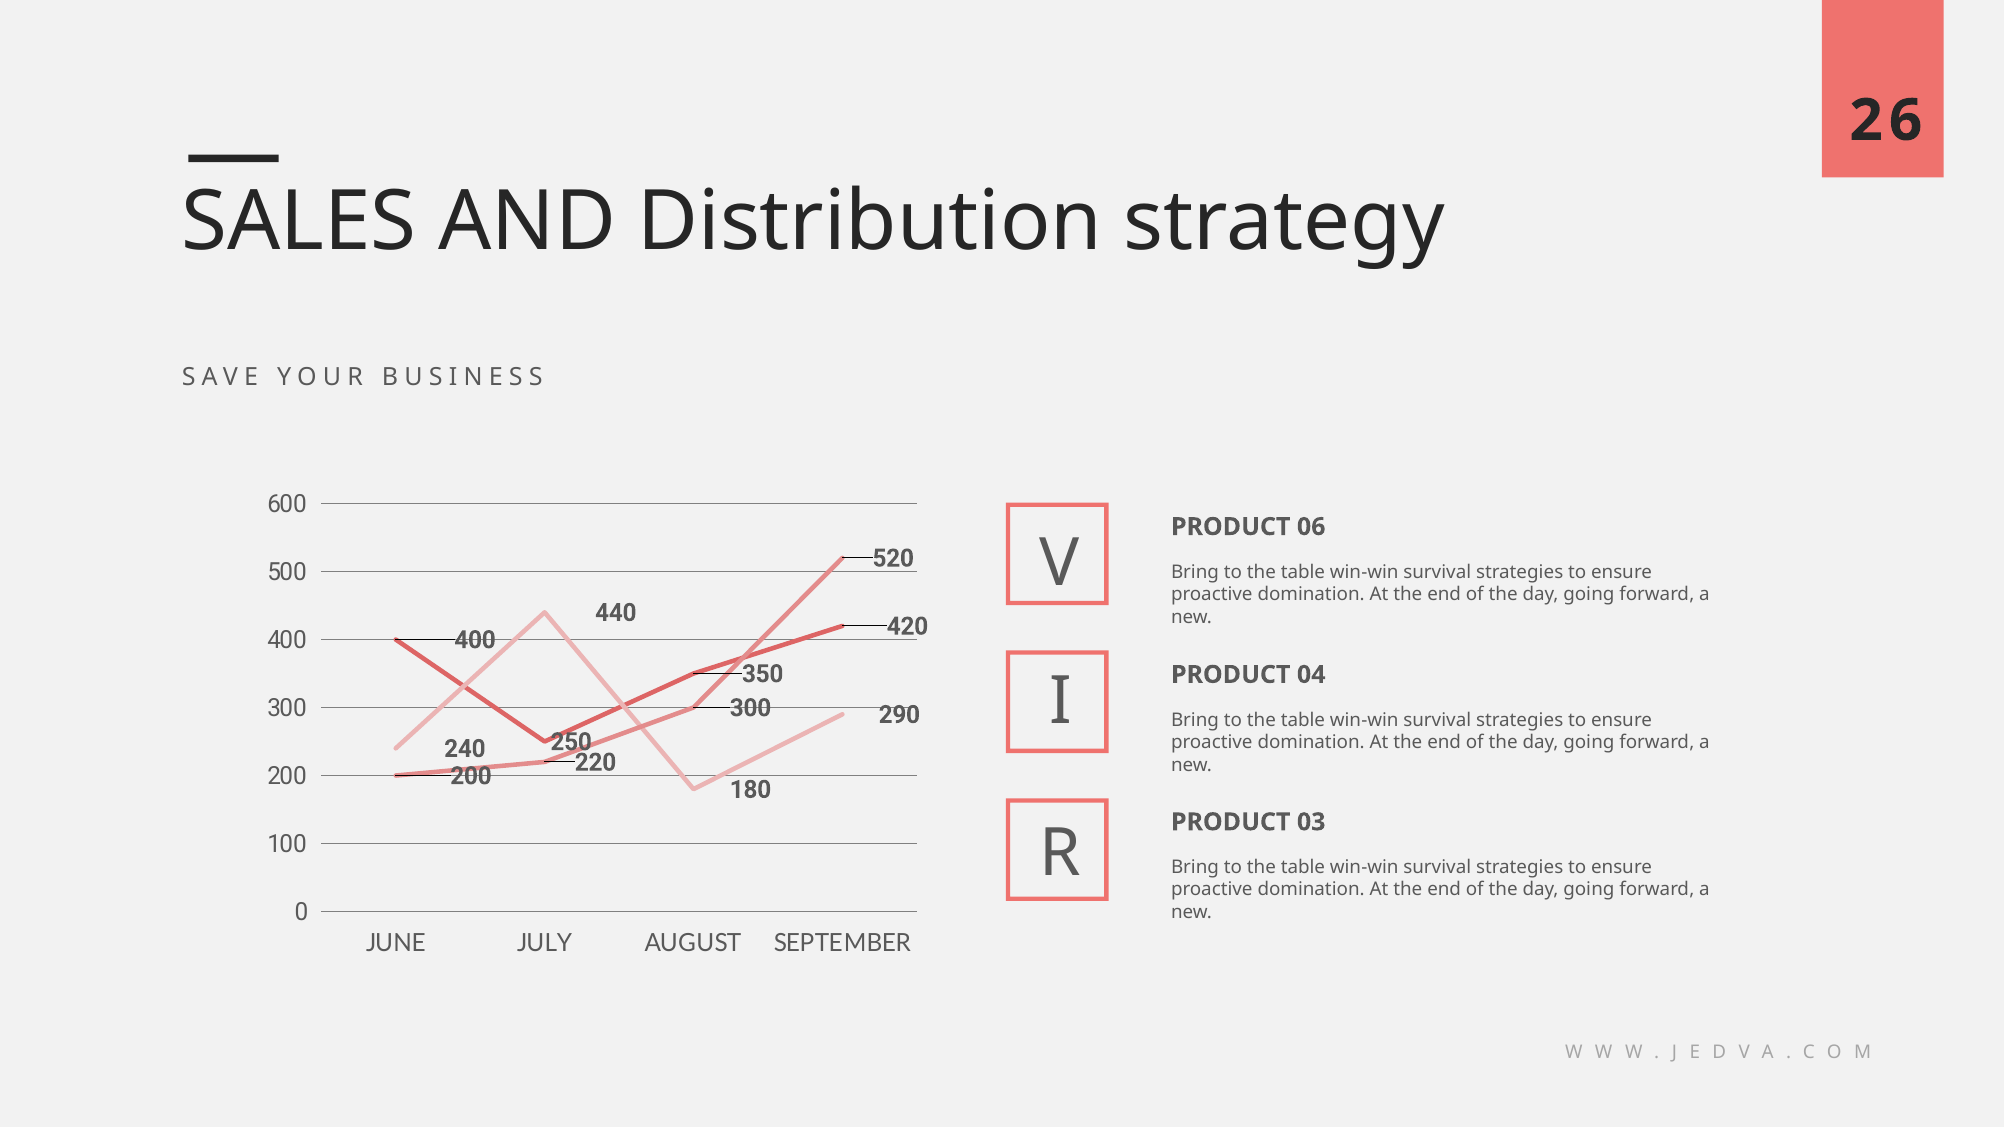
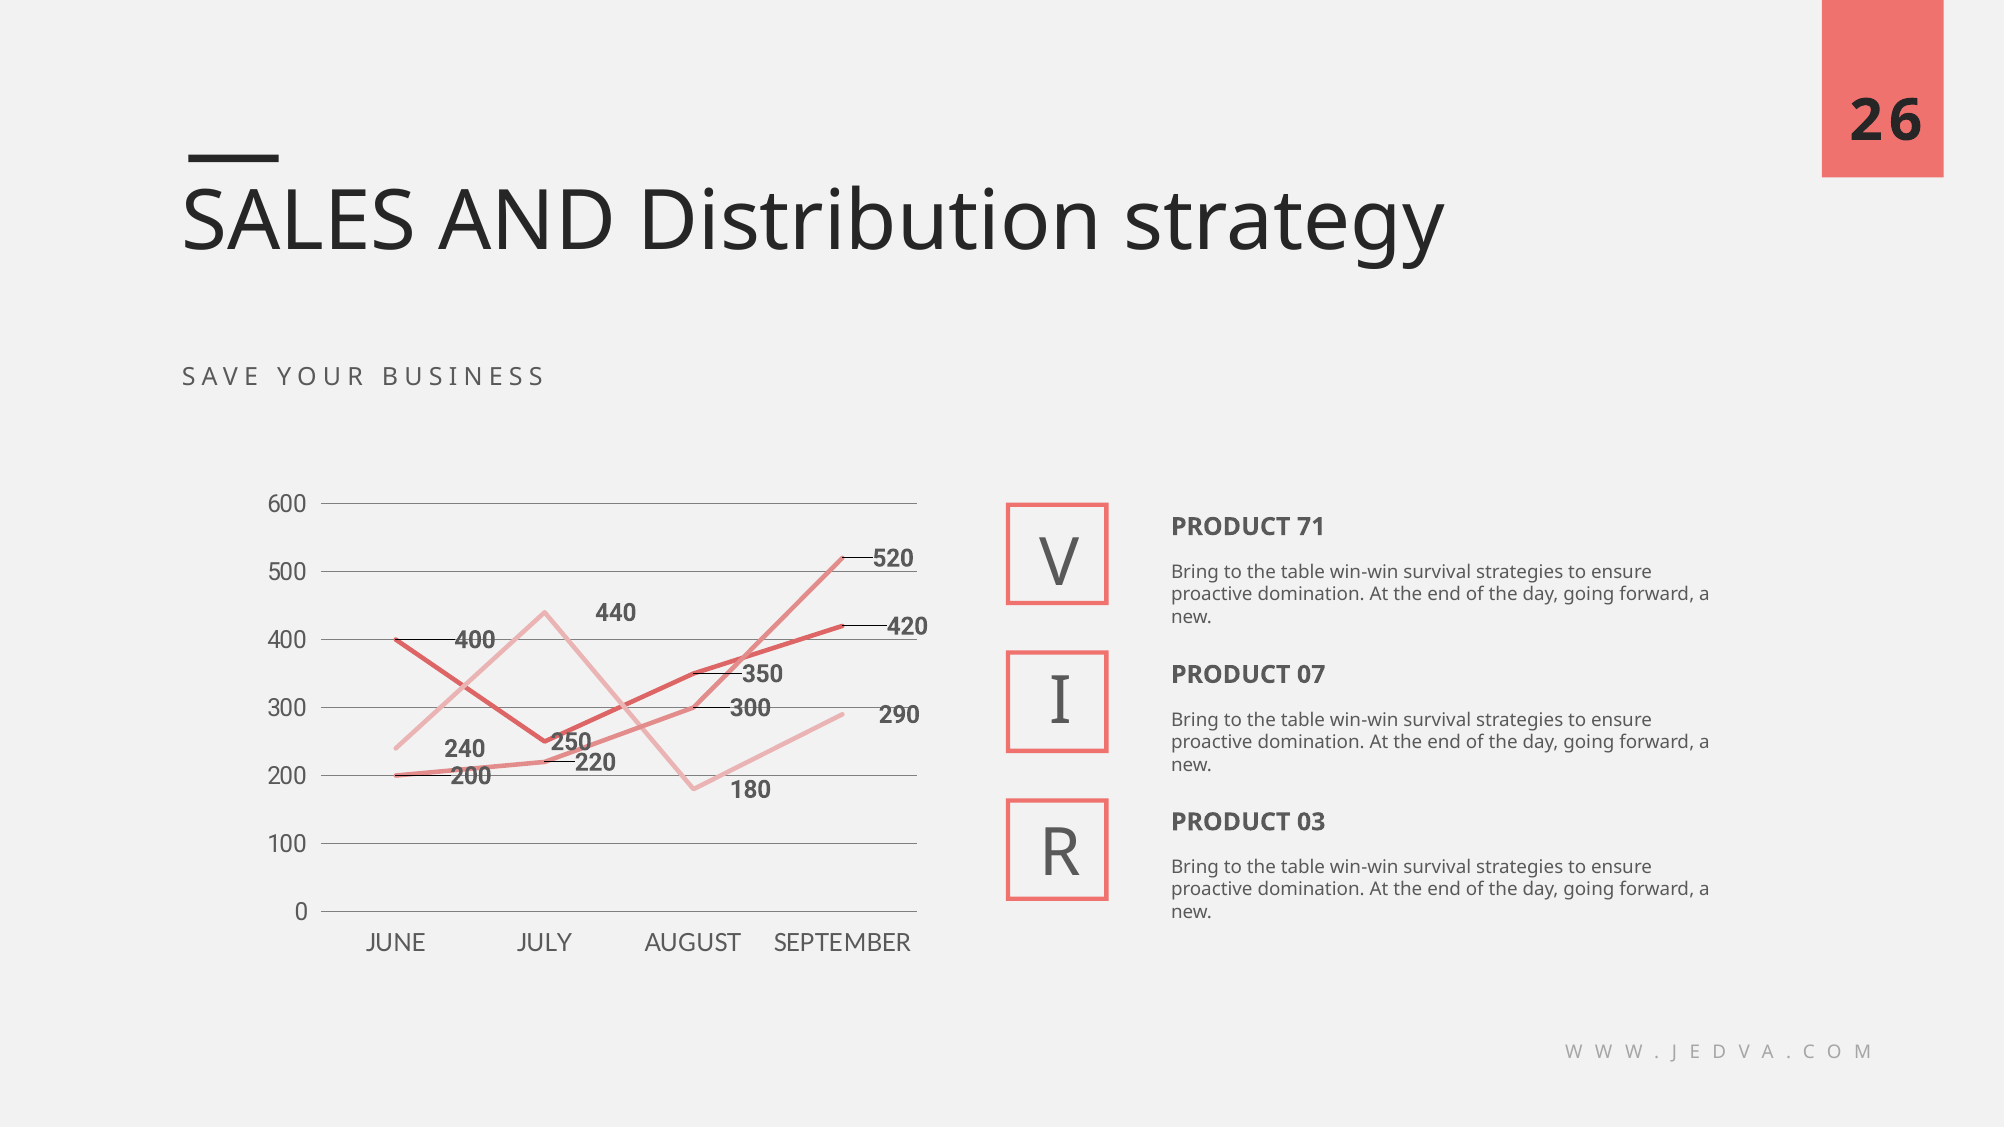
06: 06 -> 71
04: 04 -> 07
